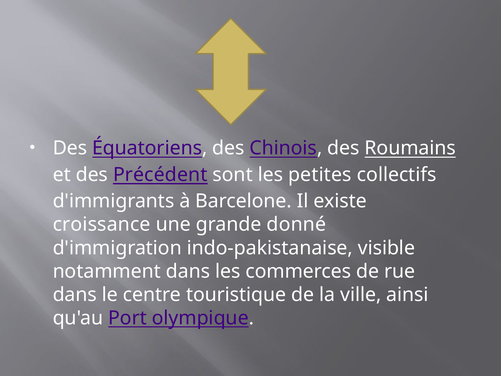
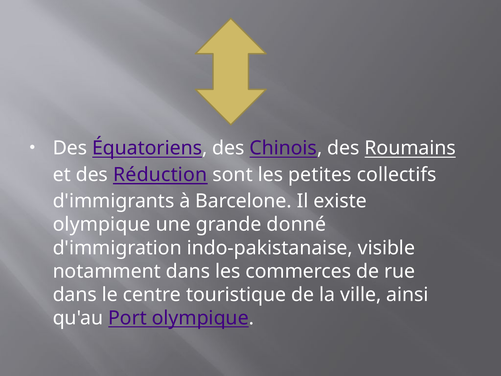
Précédent: Précédent -> Réduction
croissance at (102, 224): croissance -> olympique
